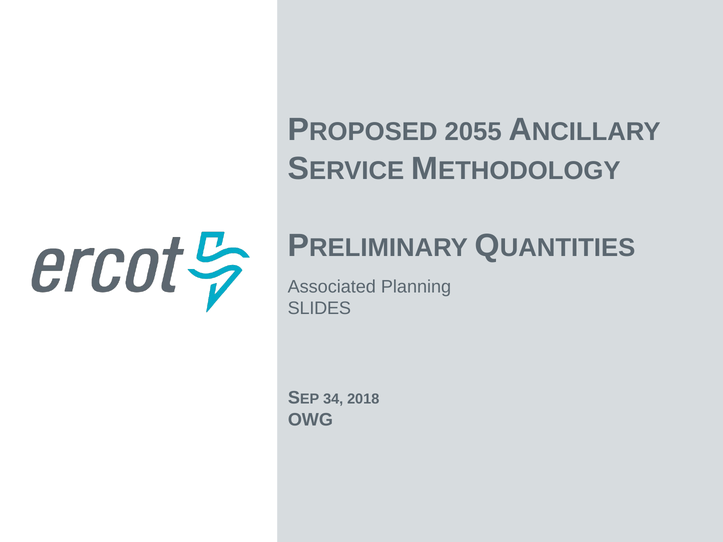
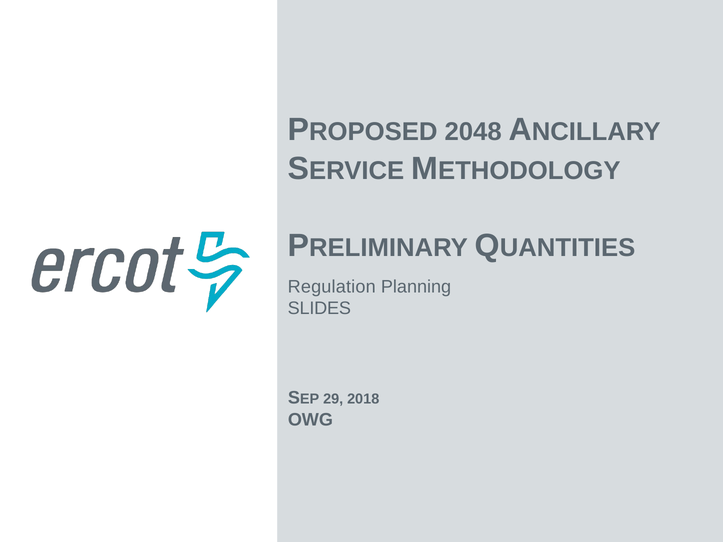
2055: 2055 -> 2048
Associated: Associated -> Regulation
34: 34 -> 29
